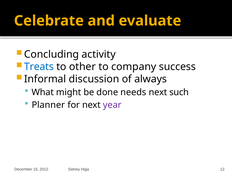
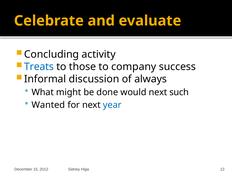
other: other -> those
needs: needs -> would
Planner: Planner -> Wanted
year colour: purple -> blue
